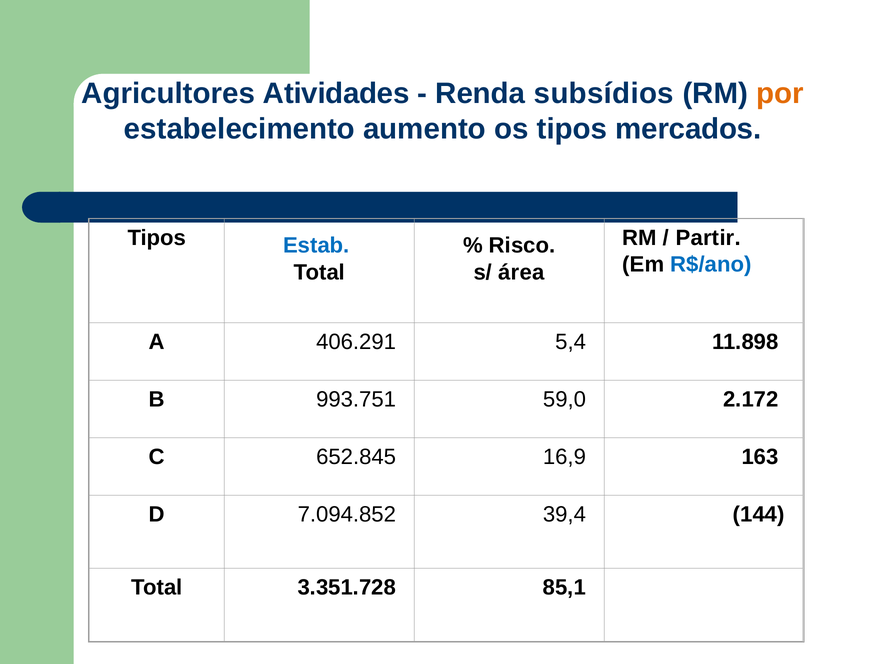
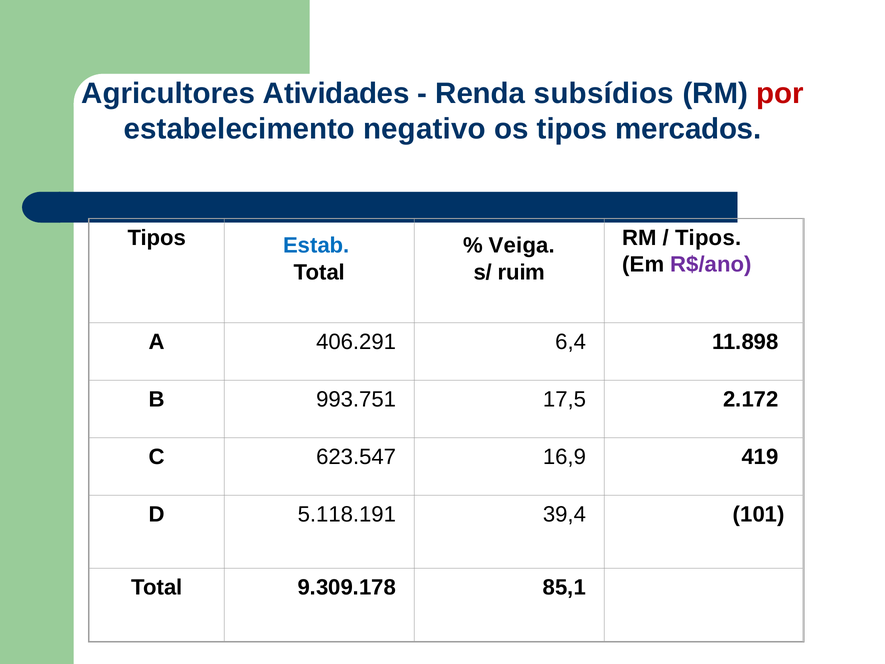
por colour: orange -> red
aumento: aumento -> negativo
Partir at (708, 238): Partir -> Tipos
Risco: Risco -> Veiga
R$/ano colour: blue -> purple
área: área -> ruim
5,4: 5,4 -> 6,4
59,0: 59,0 -> 17,5
652.845: 652.845 -> 623.547
163: 163 -> 419
7.094.852: 7.094.852 -> 5.118.191
144: 144 -> 101
3.351.728: 3.351.728 -> 9.309.178
